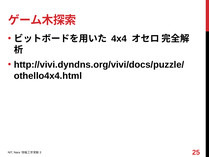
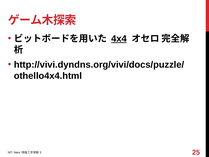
4x4 underline: none -> present
